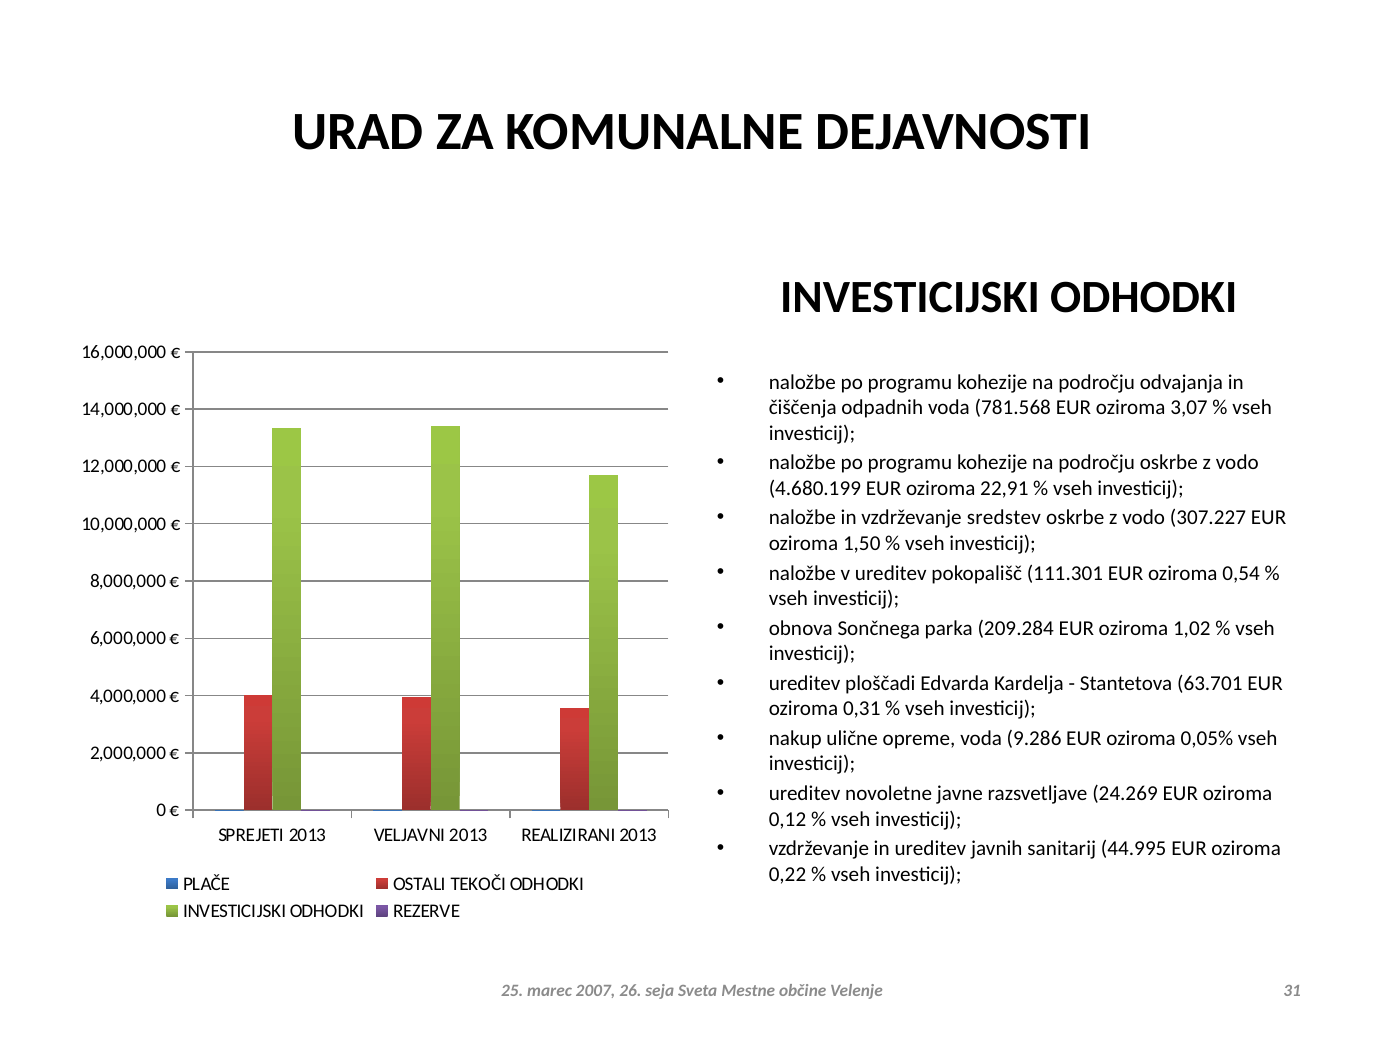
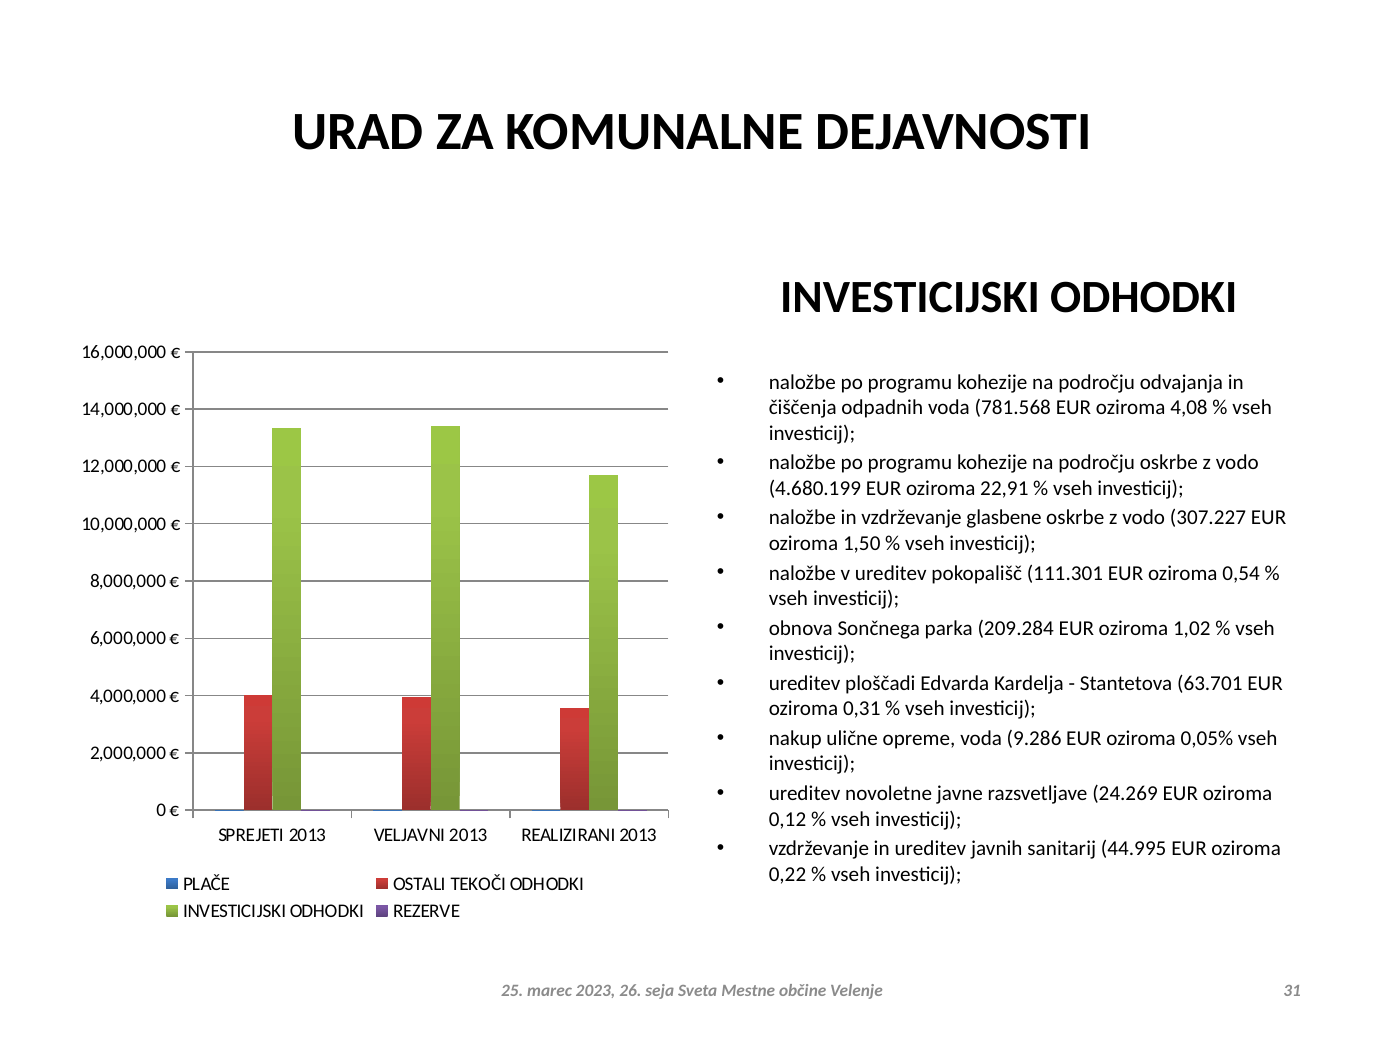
3,07: 3,07 -> 4,08
sredstev: sredstev -> glasbene
2007: 2007 -> 2023
